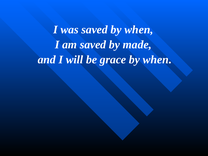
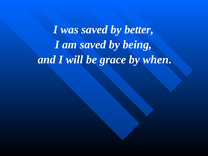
saved by when: when -> better
made: made -> being
